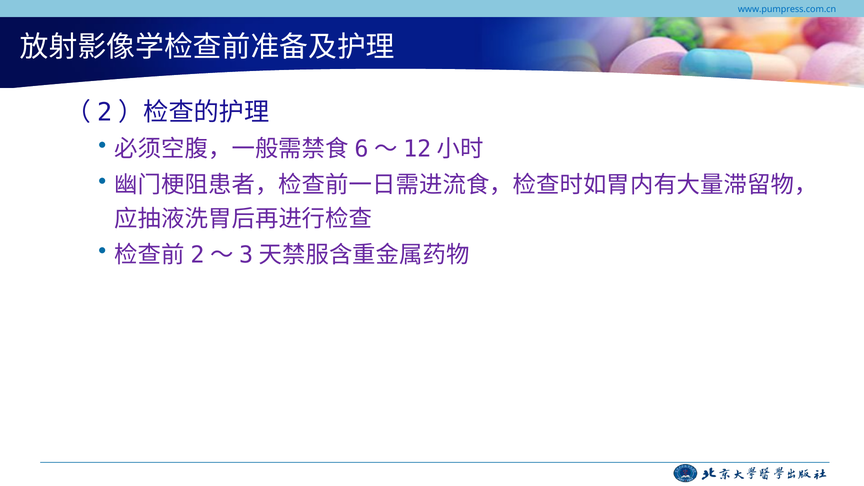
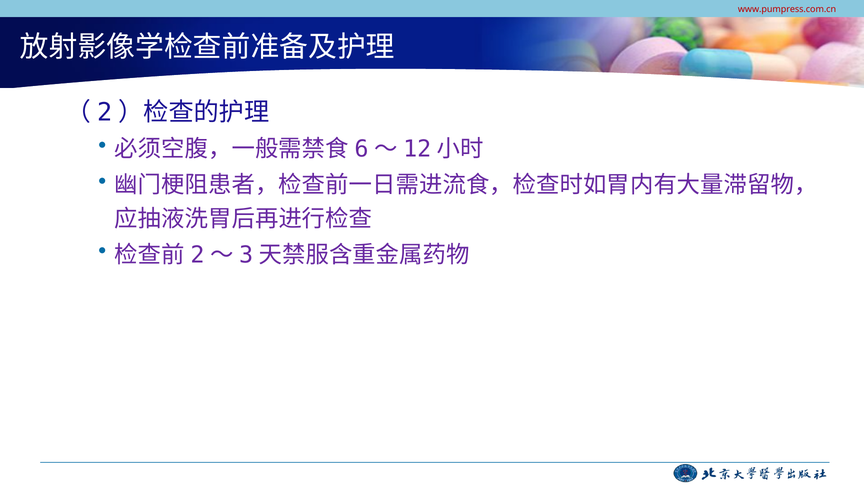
www.pumpress.com.cn colour: blue -> red
